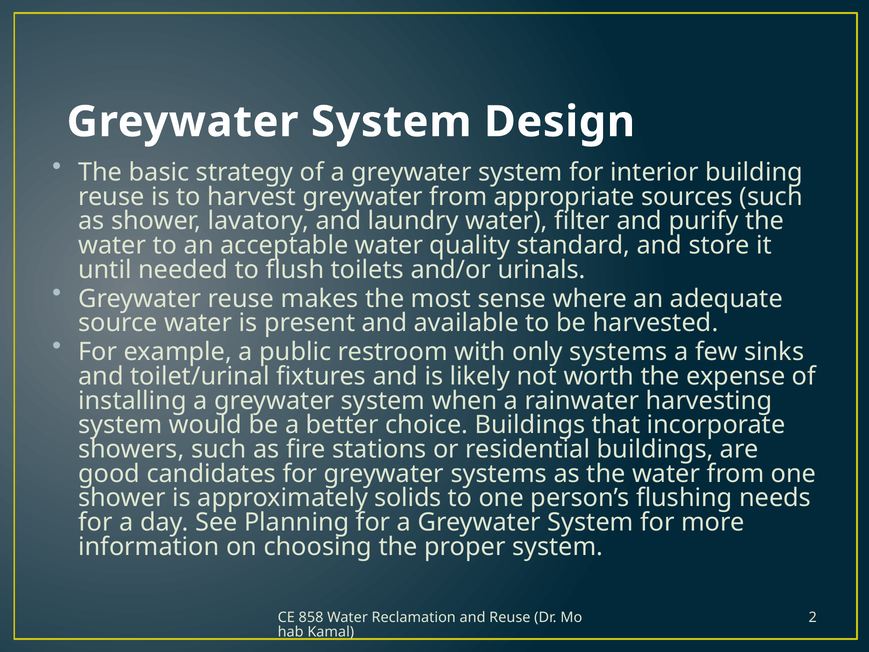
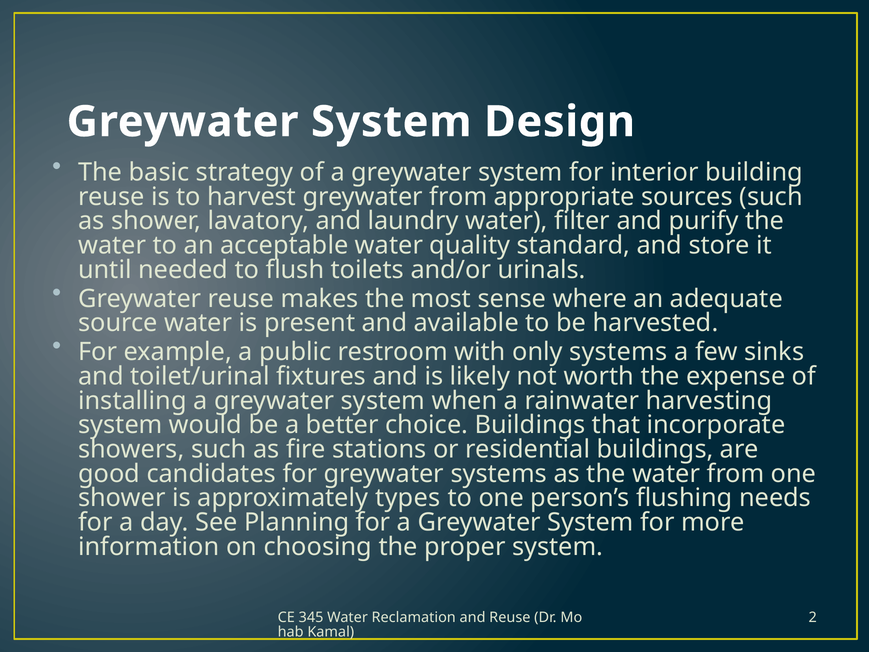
solids: solids -> types
858: 858 -> 345
